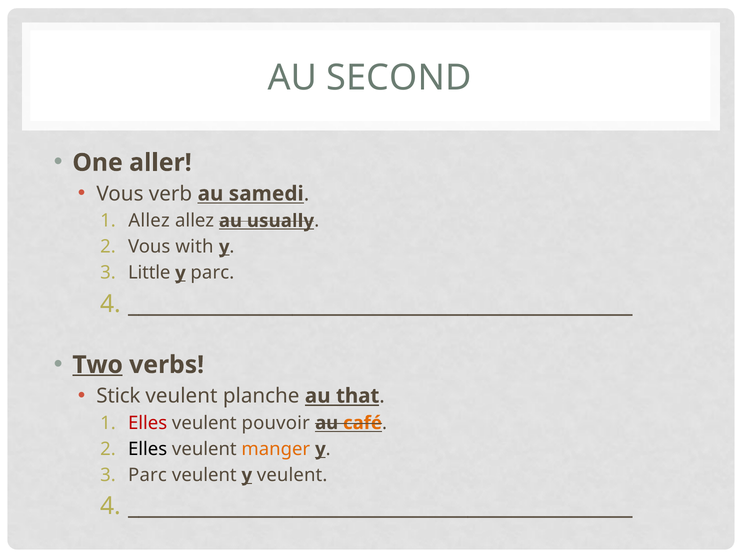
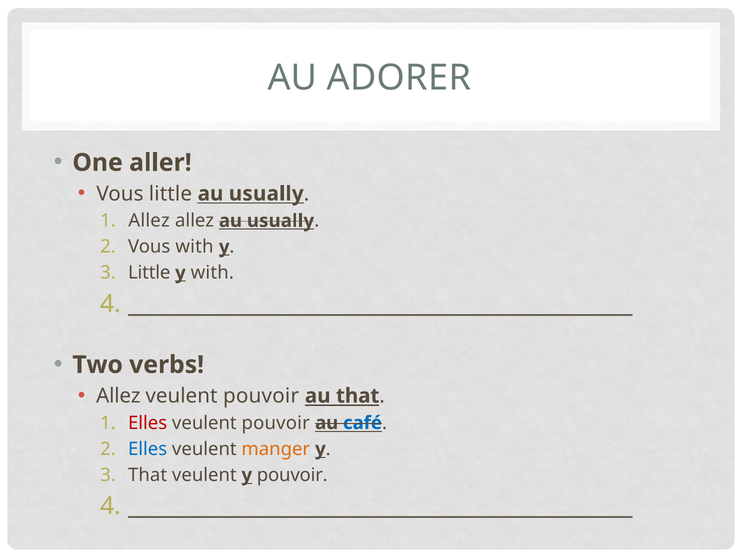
SECOND: SECOND -> ADORER
Vous verb: verb -> little
samedi at (266, 194): samedi -> usually
y parc: parc -> with
Two underline: present -> none
Stick at (118, 396): Stick -> Allez
planche at (261, 396): planche -> pouvoir
café colour: orange -> blue
Elles at (148, 449) colour: black -> blue
Parc at (147, 475): Parc -> That
y veulent: veulent -> pouvoir
